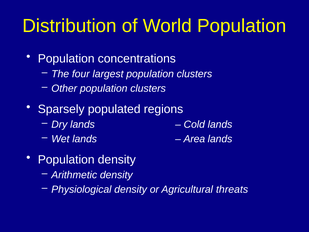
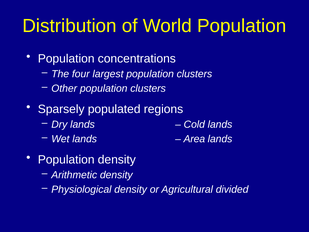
threats: threats -> divided
